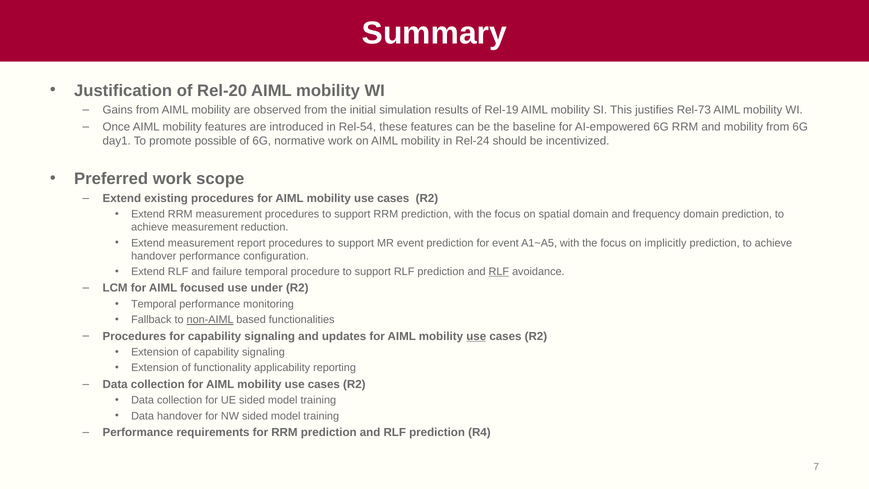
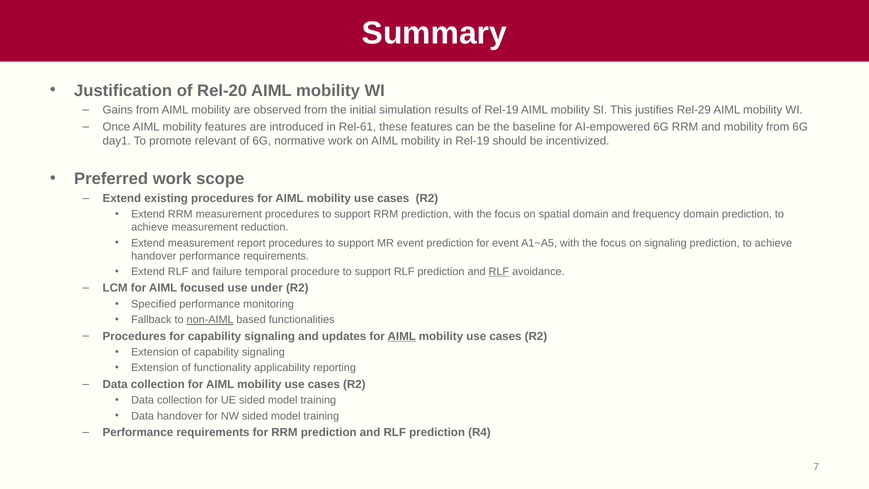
Rel-73: Rel-73 -> Rel-29
Rel-54: Rel-54 -> Rel-61
possible: possible -> relevant
in Rel-24: Rel-24 -> Rel-19
on implicitly: implicitly -> signaling
handover performance configuration: configuration -> requirements
Temporal at (154, 304): Temporal -> Specified
AIML at (402, 336) underline: none -> present
use at (476, 336) underline: present -> none
